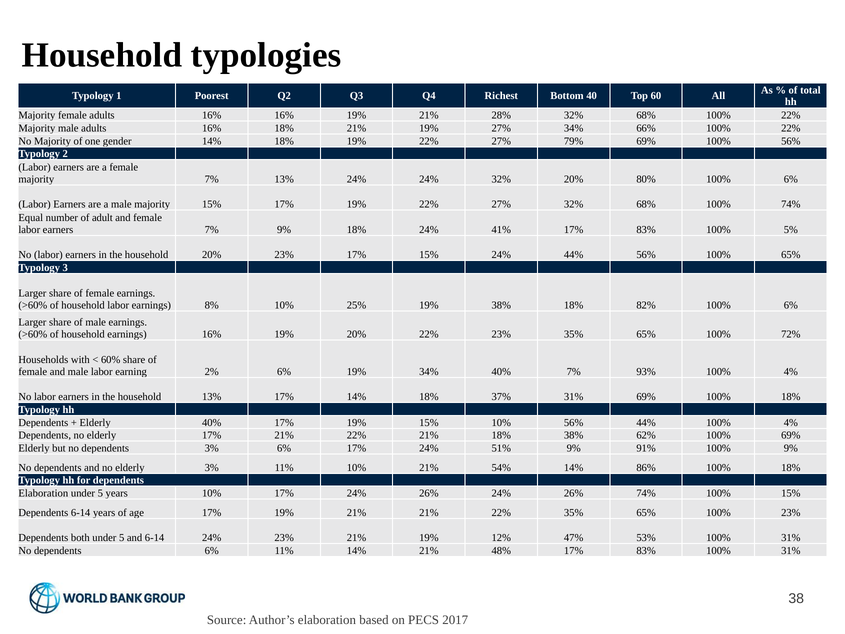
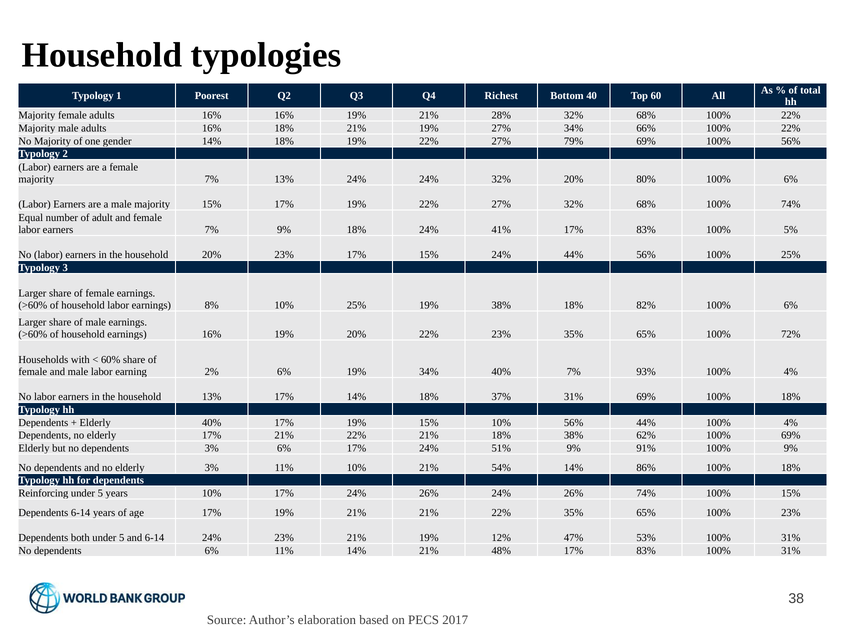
100% 65%: 65% -> 25%
Elaboration at (43, 493): Elaboration -> Reinforcing
